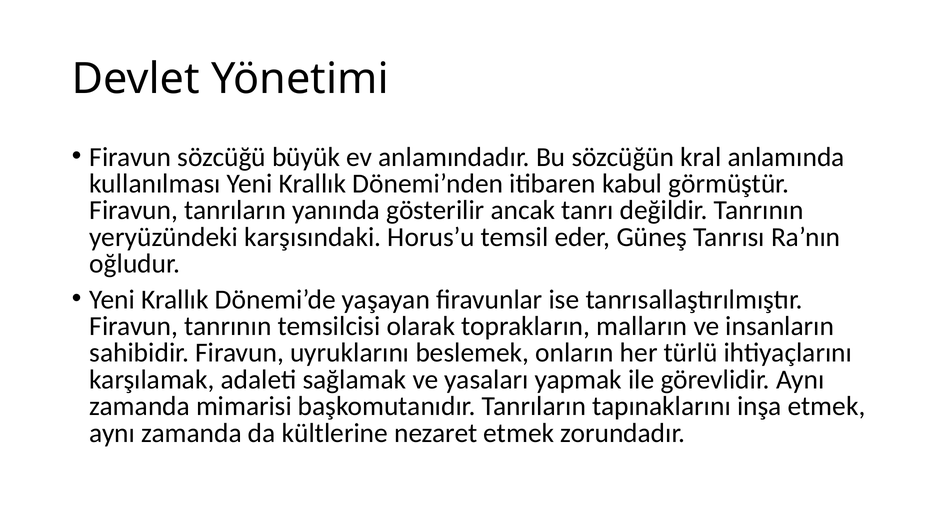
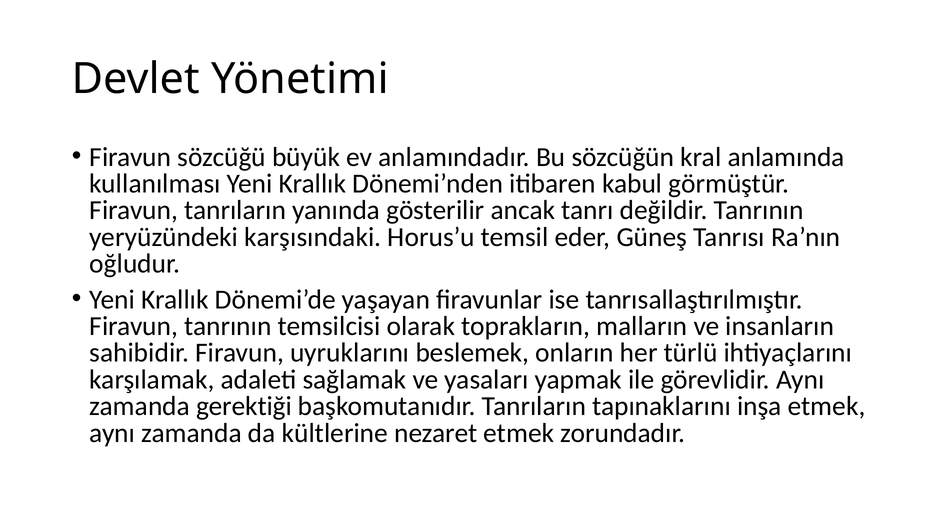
mimarisi: mimarisi -> gerektiği
